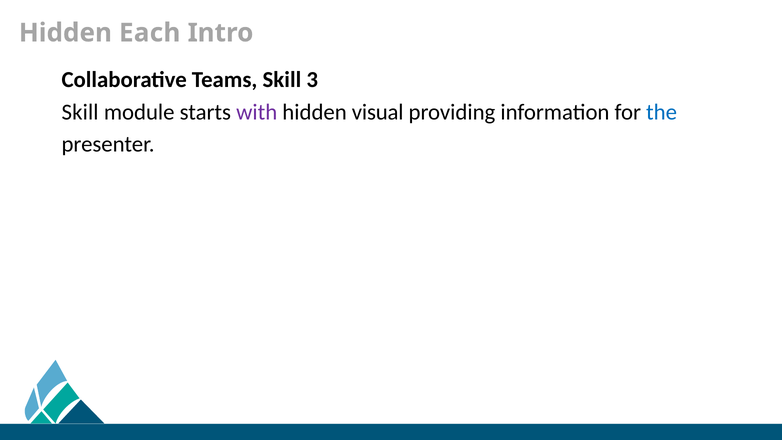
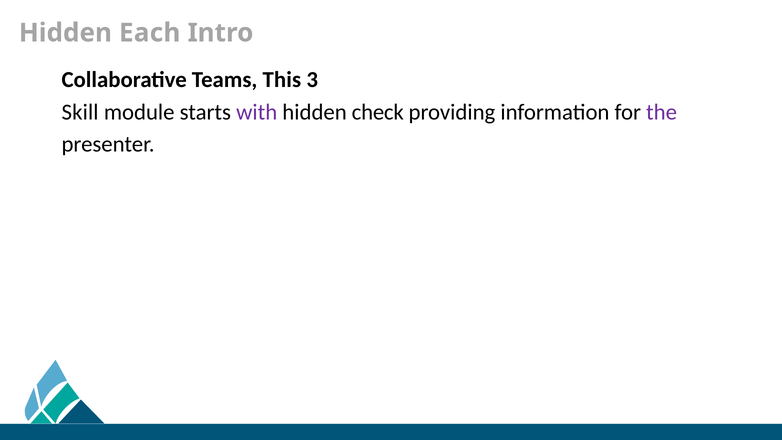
Teams Skill: Skill -> This
visual: visual -> check
the colour: blue -> purple
